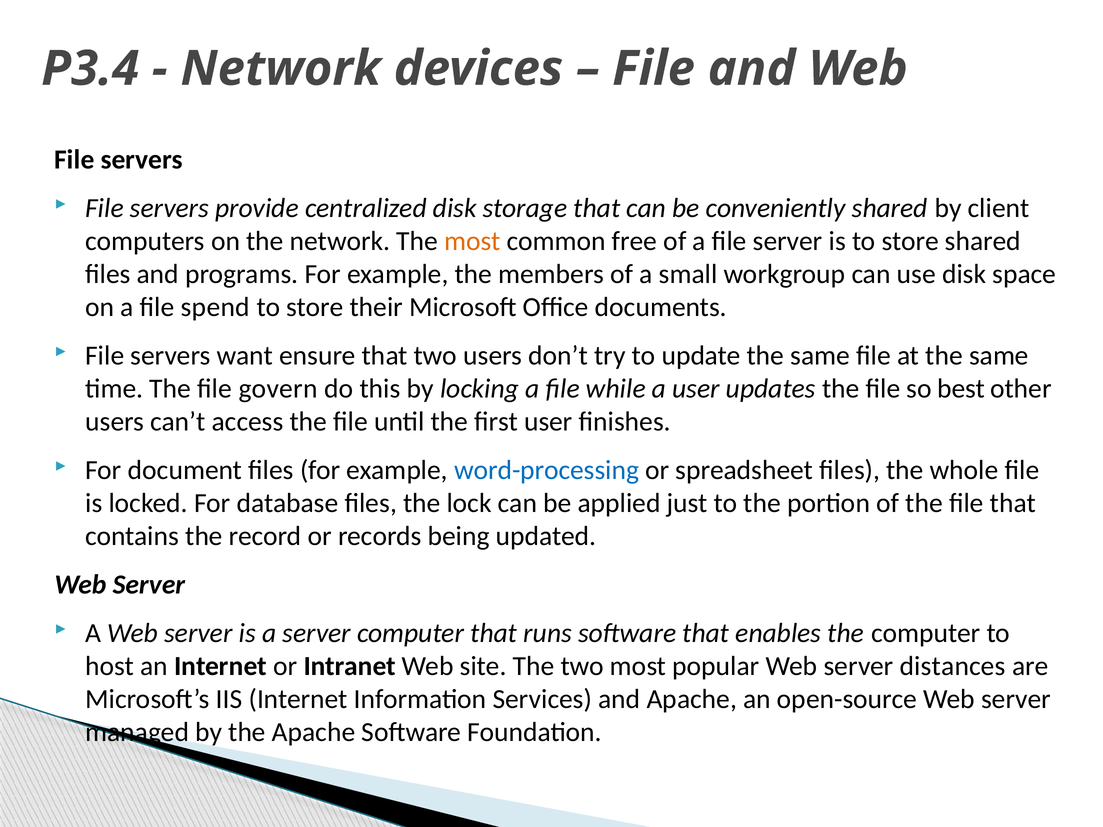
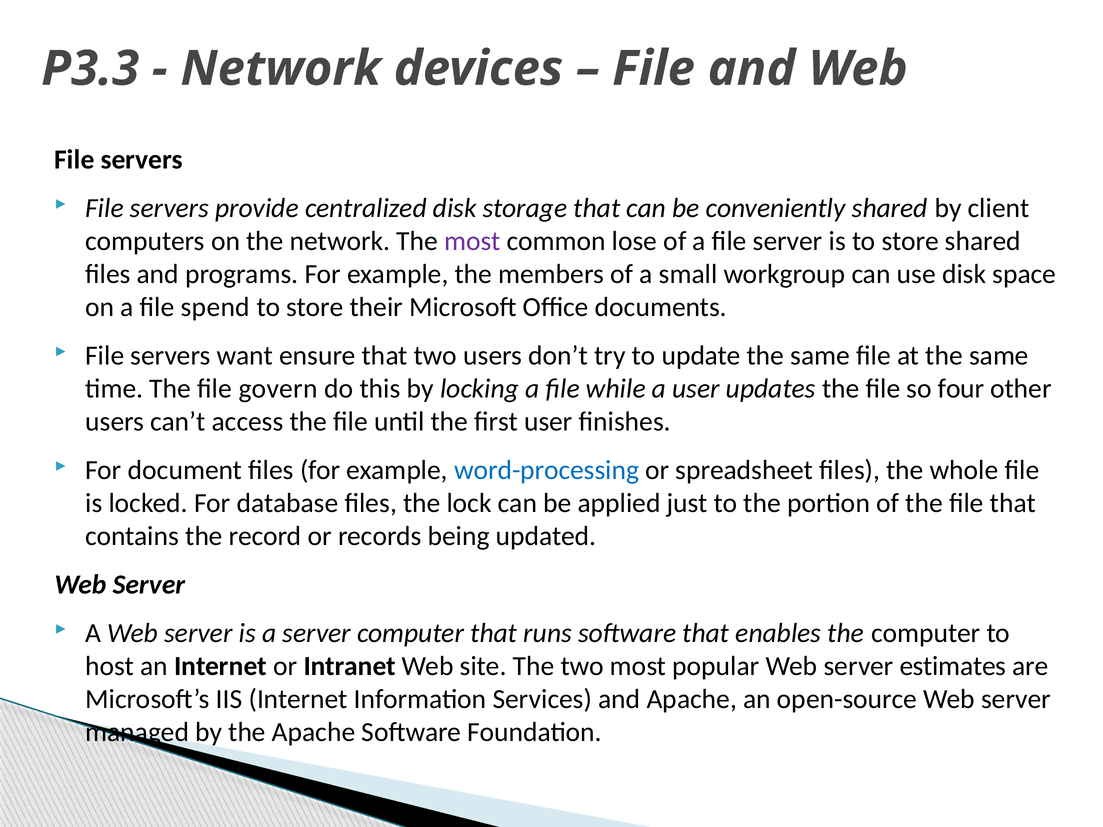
P3.4: P3.4 -> P3.3
most at (472, 241) colour: orange -> purple
free: free -> lose
best: best -> four
distances: distances -> estimates
